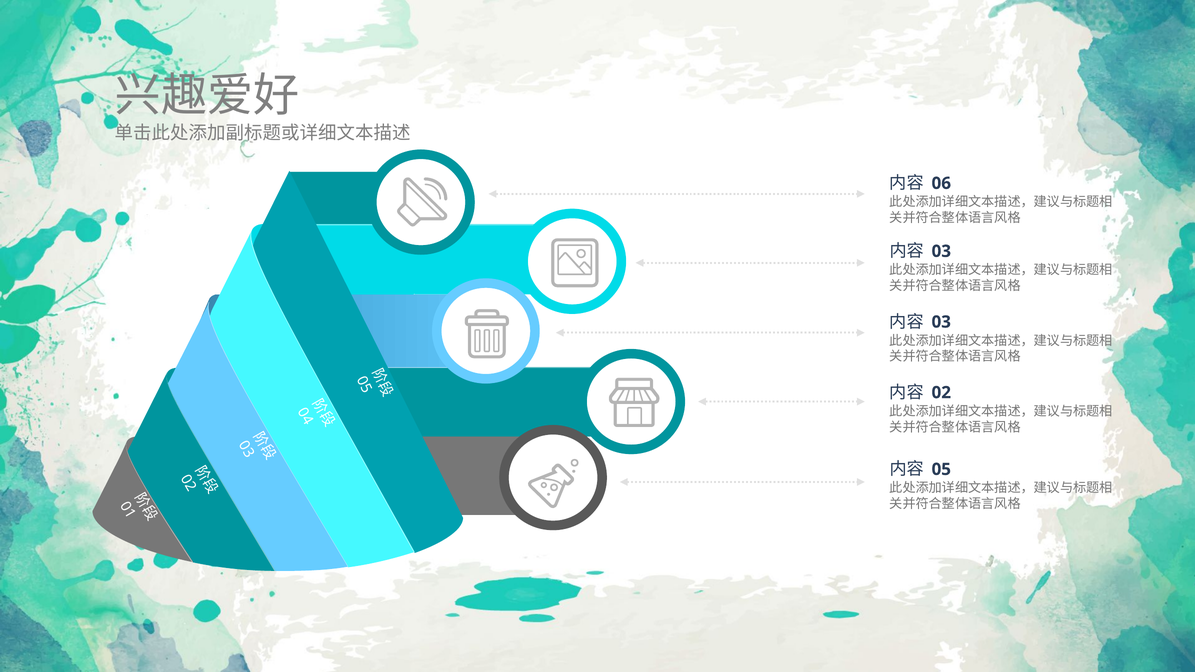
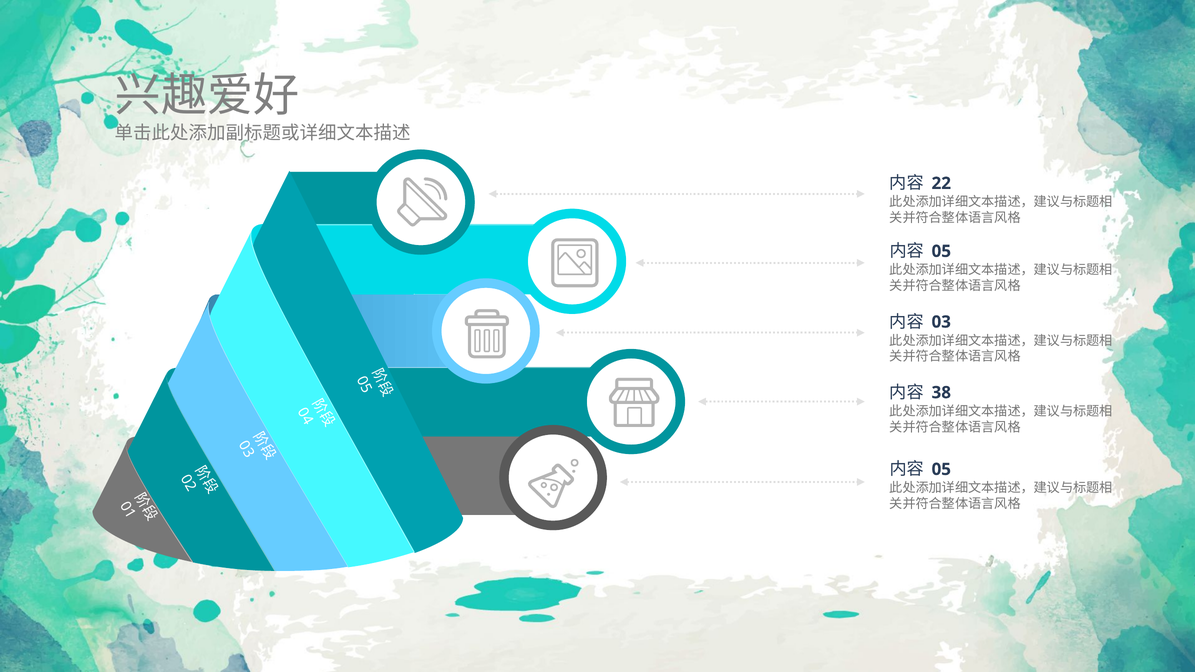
06: 06 -> 22
03 at (941, 251): 03 -> 05
02: 02 -> 38
